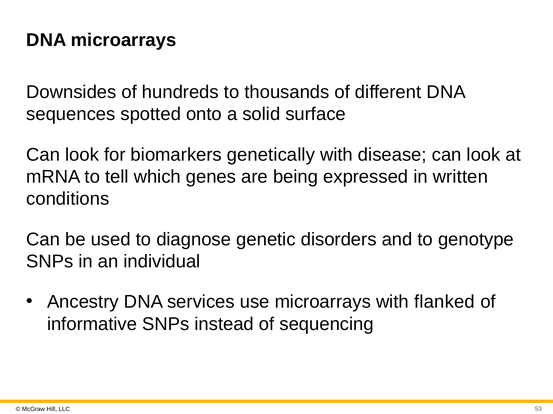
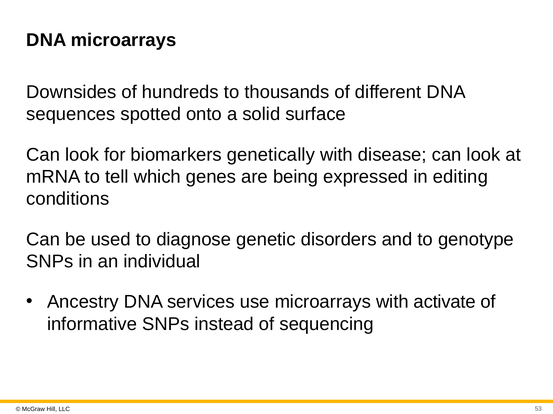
written: written -> editing
flanked: flanked -> activate
